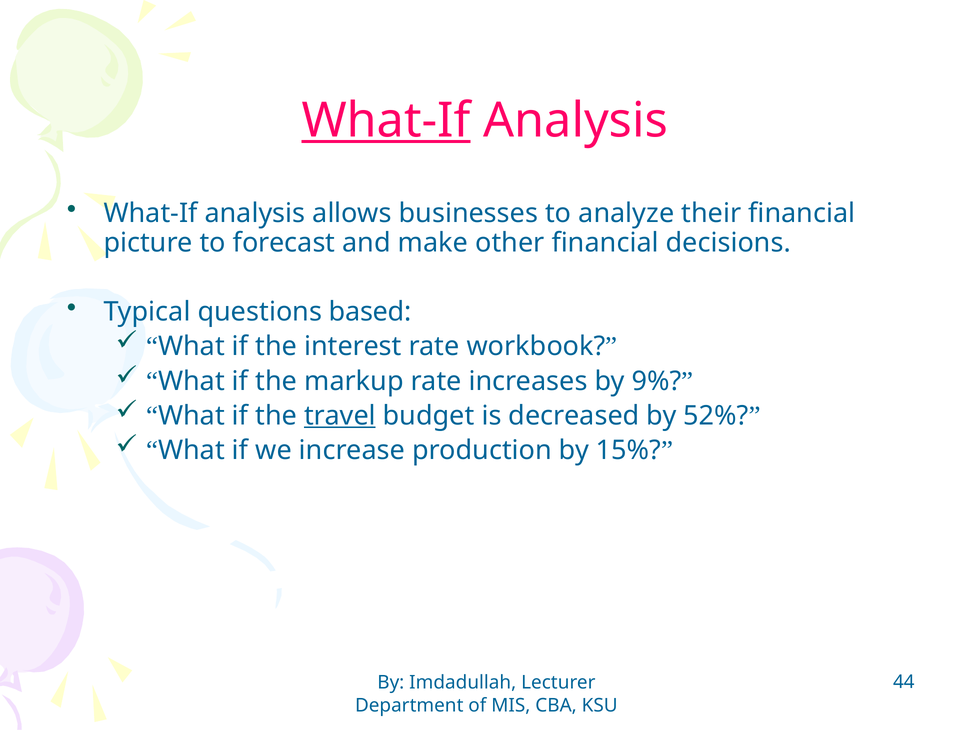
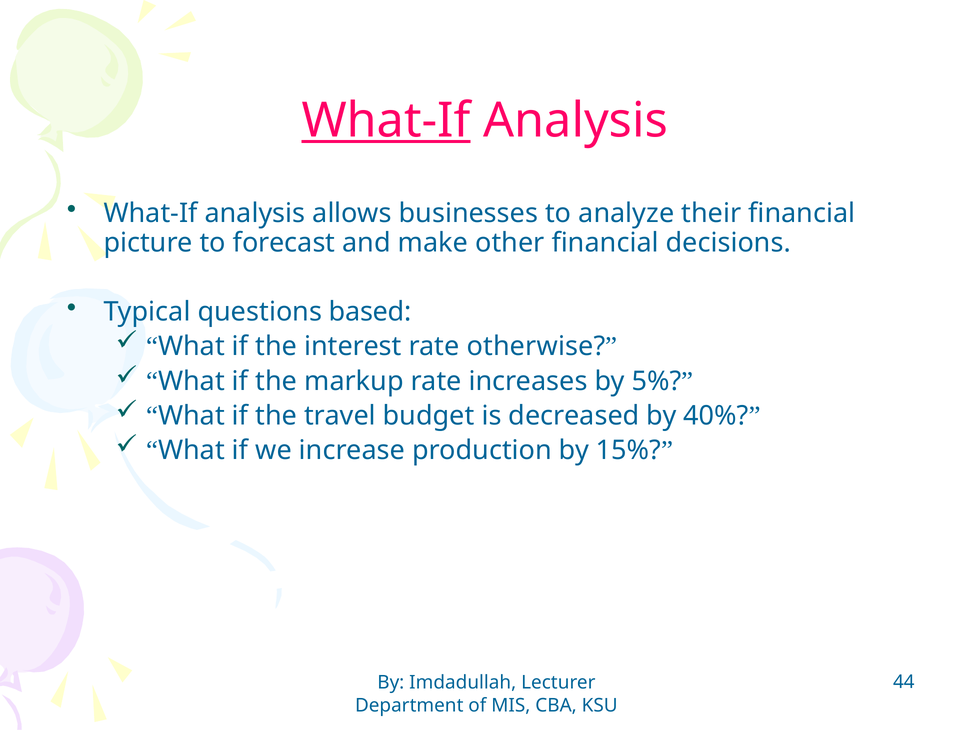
workbook: workbook -> otherwise
9%: 9% -> 5%
travel underline: present -> none
52%: 52% -> 40%
